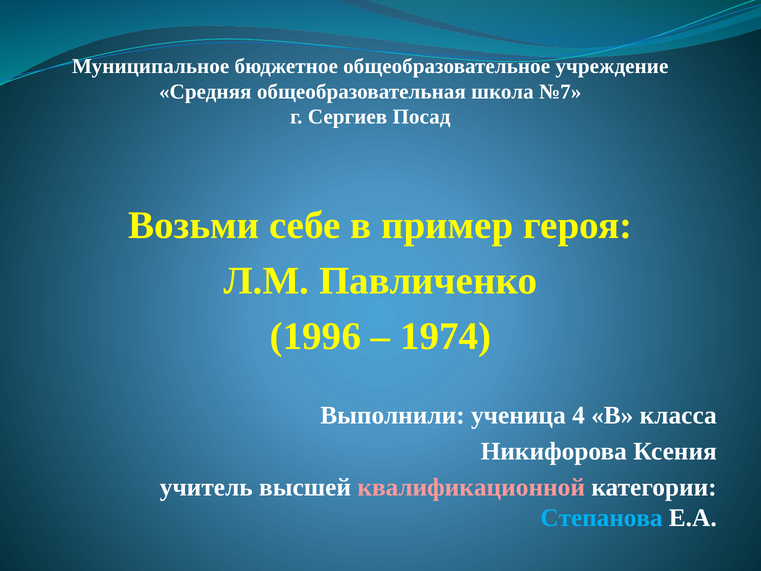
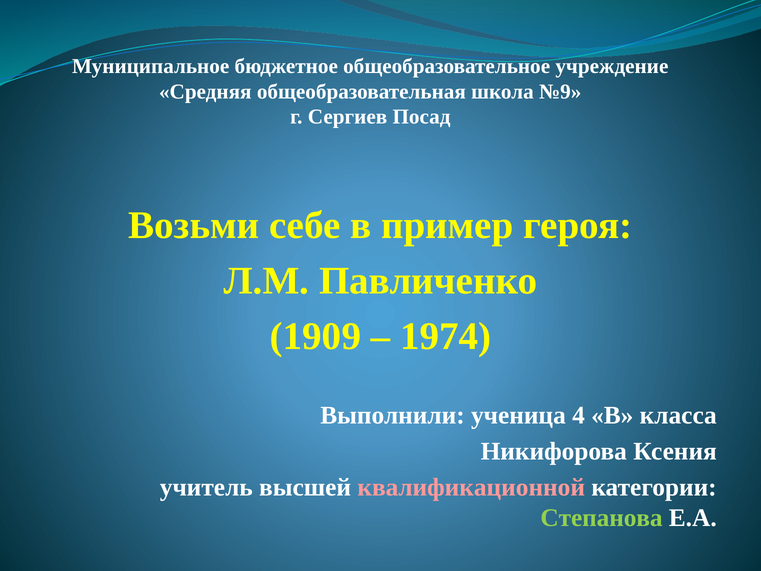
№7: №7 -> №9
1996: 1996 -> 1909
Степанова colour: light blue -> light green
